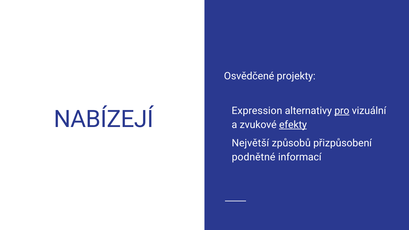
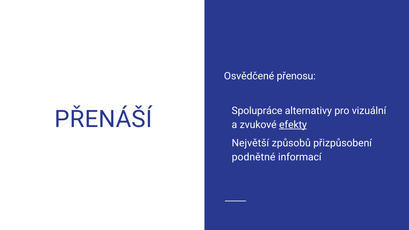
projekty: projekty -> přenosu
Expression: Expression -> Spolupráce
pro underline: present -> none
NABÍZEJÍ: NABÍZEJÍ -> PŘENÁŠÍ
